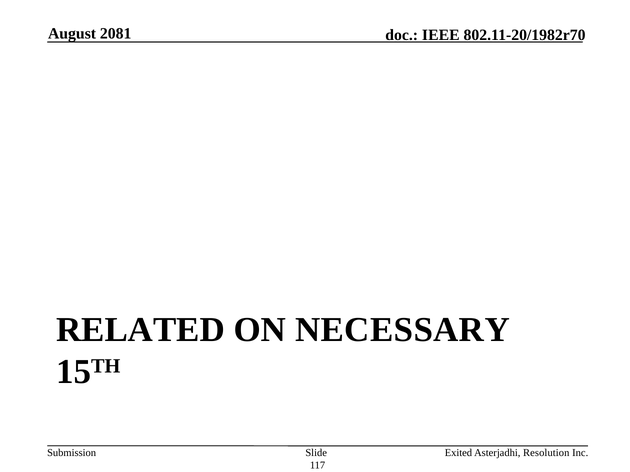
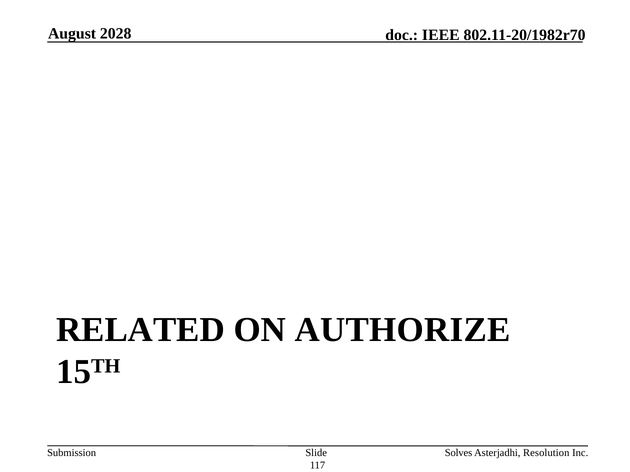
2081: 2081 -> 2028
NECESSARY: NECESSARY -> AUTHORIZE
Exited: Exited -> Solves
